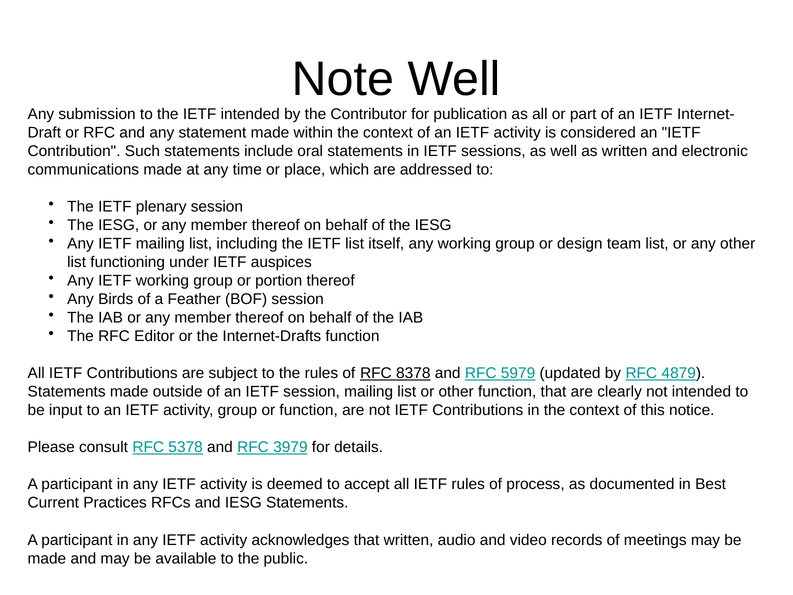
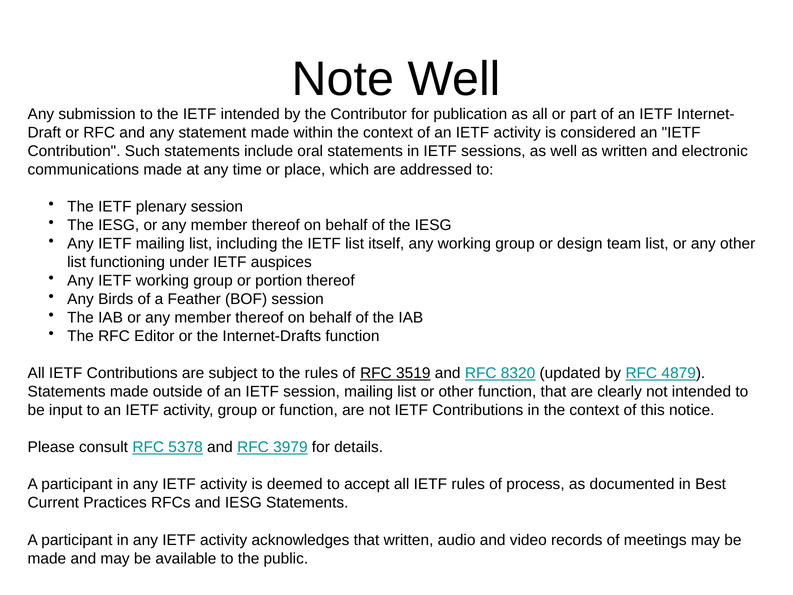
8378: 8378 -> 3519
5979: 5979 -> 8320
